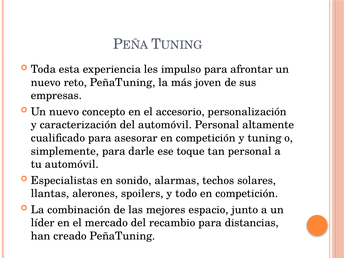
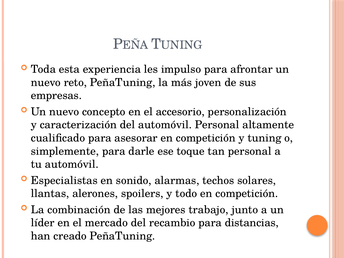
espacio: espacio -> trabajo
